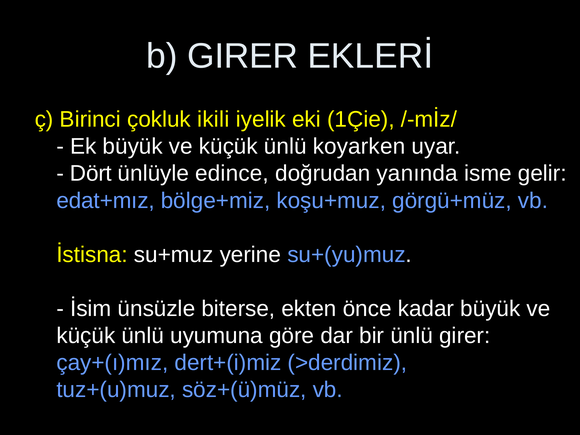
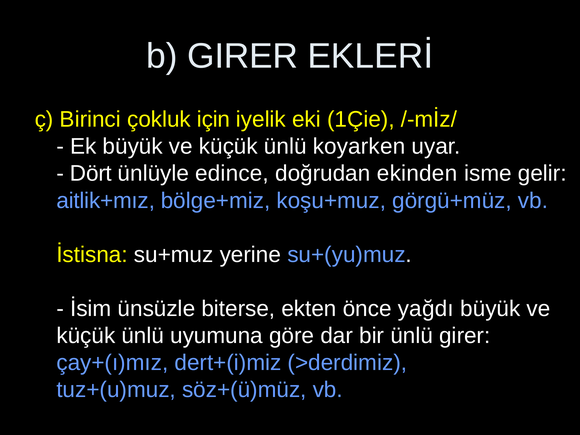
ikili: ikili -> için
yanında: yanında -> ekinden
edat+mız: edat+mız -> aitlik+mız
kadar: kadar -> yağdı
